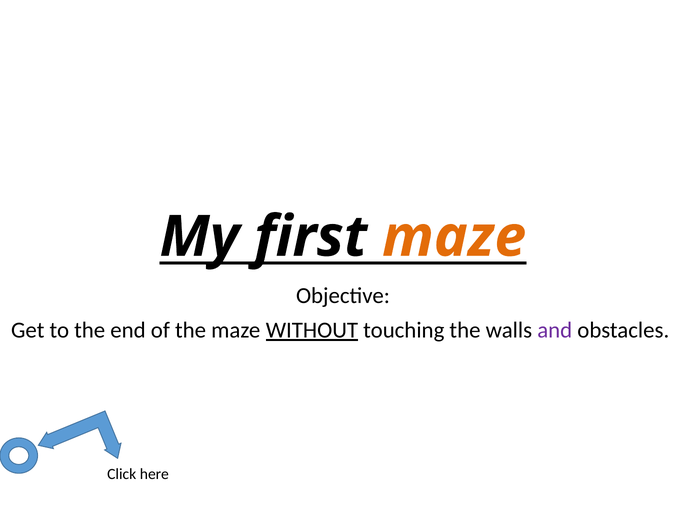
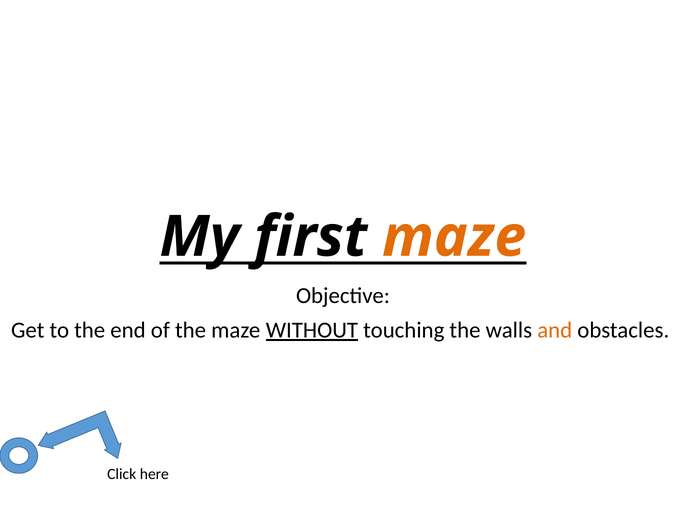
and colour: purple -> orange
